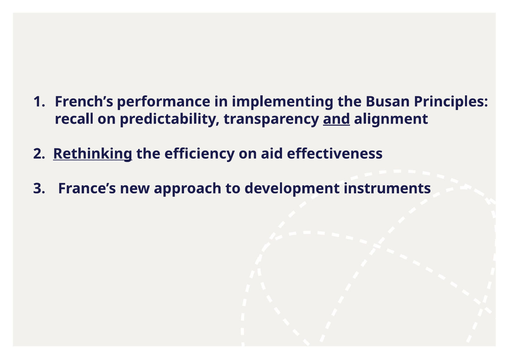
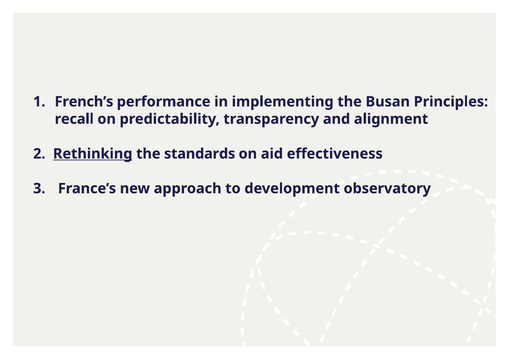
and underline: present -> none
efficiency: efficiency -> standards
instruments: instruments -> observatory
